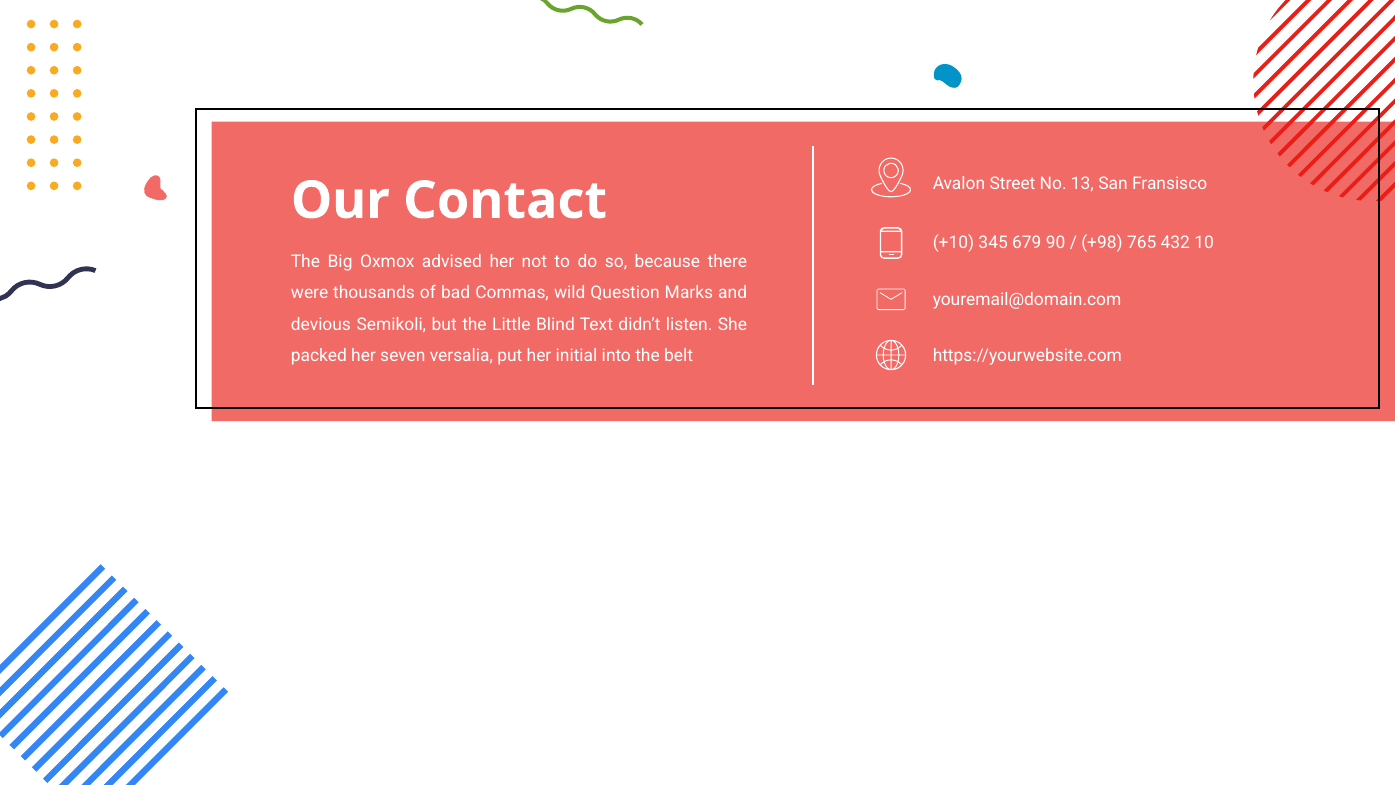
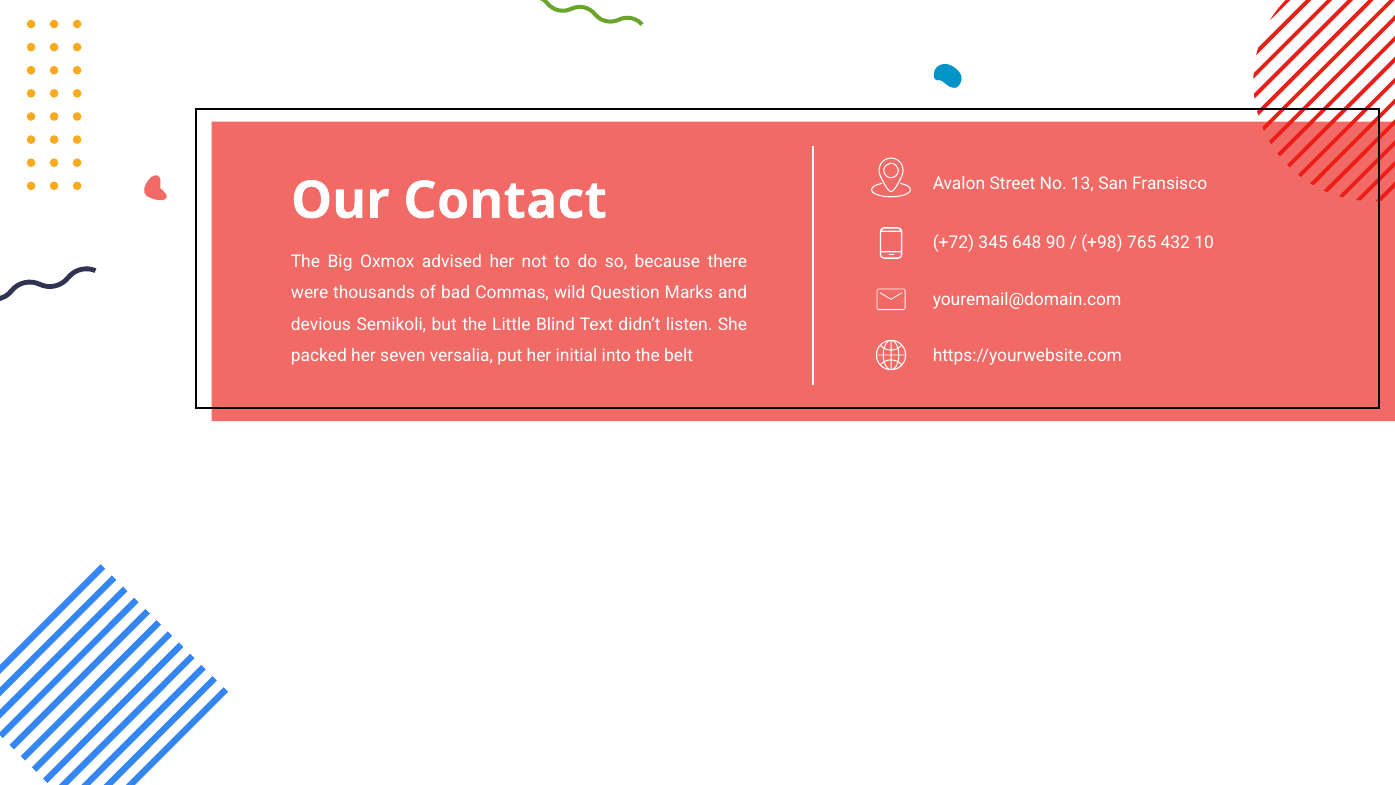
+10: +10 -> +72
679: 679 -> 648
